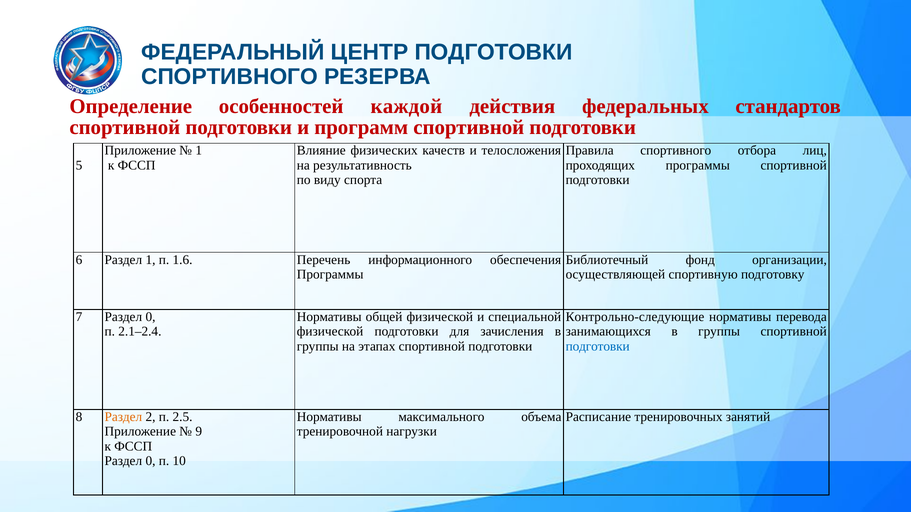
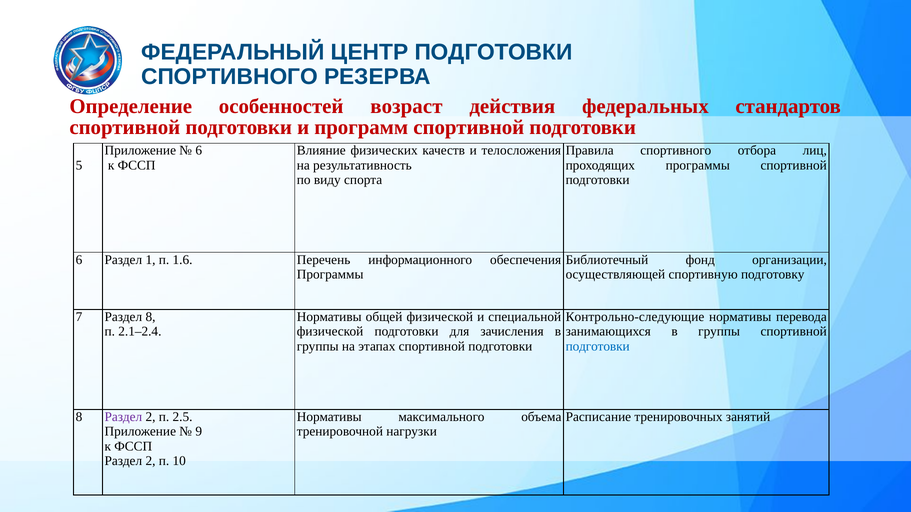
каждой: каждой -> возраст
1 at (199, 151): 1 -> 6
7 Раздел 0: 0 -> 8
Раздел at (123, 417) colour: orange -> purple
0 at (151, 461): 0 -> 2
